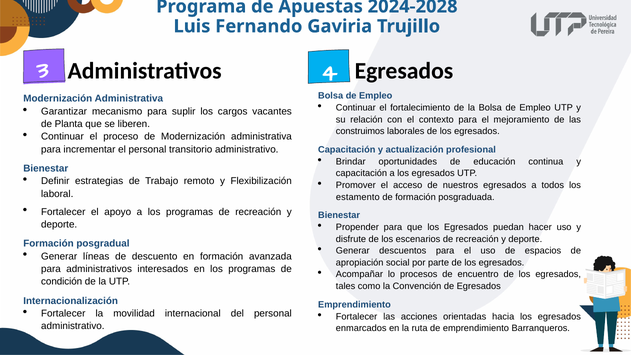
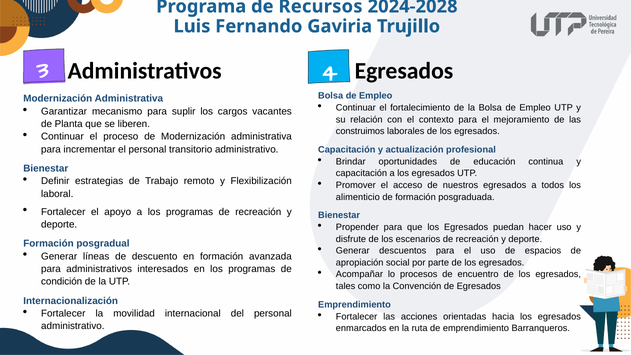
Apuestas: Apuestas -> Recursos
estamento: estamento -> alimenticio
